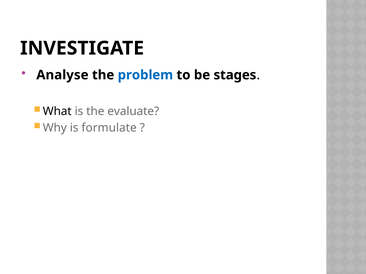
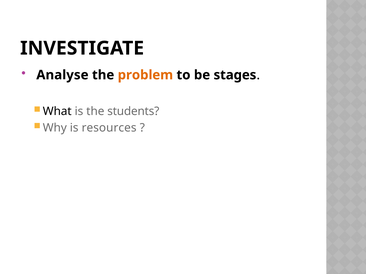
problem colour: blue -> orange
evaluate: evaluate -> students
formulate: formulate -> resources
